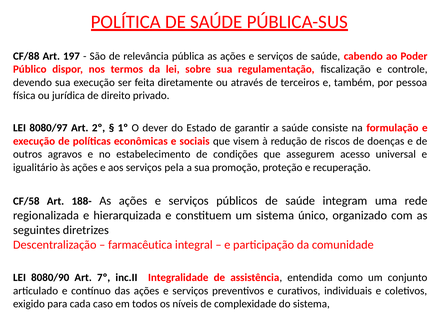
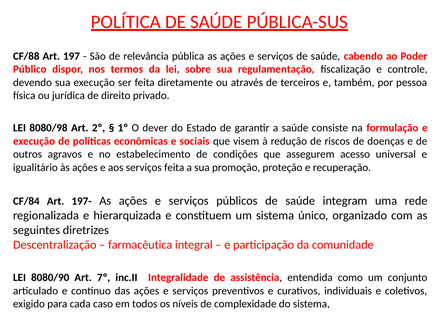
8080/97: 8080/97 -> 8080/98
serviços pela: pela -> feita
CF/58: CF/58 -> CF/84
188-: 188- -> 197-
